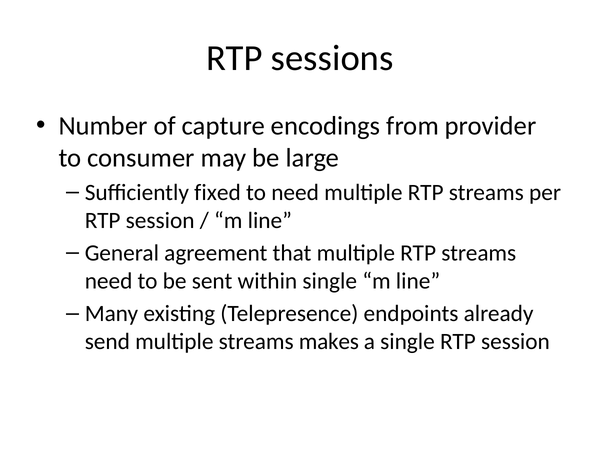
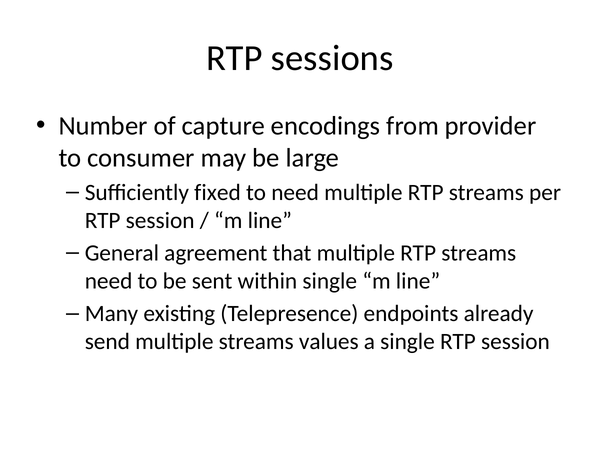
makes: makes -> values
